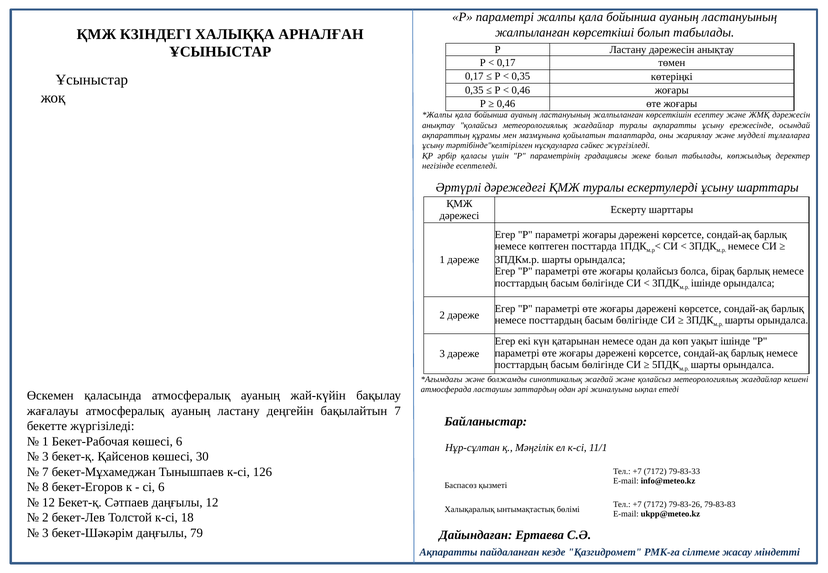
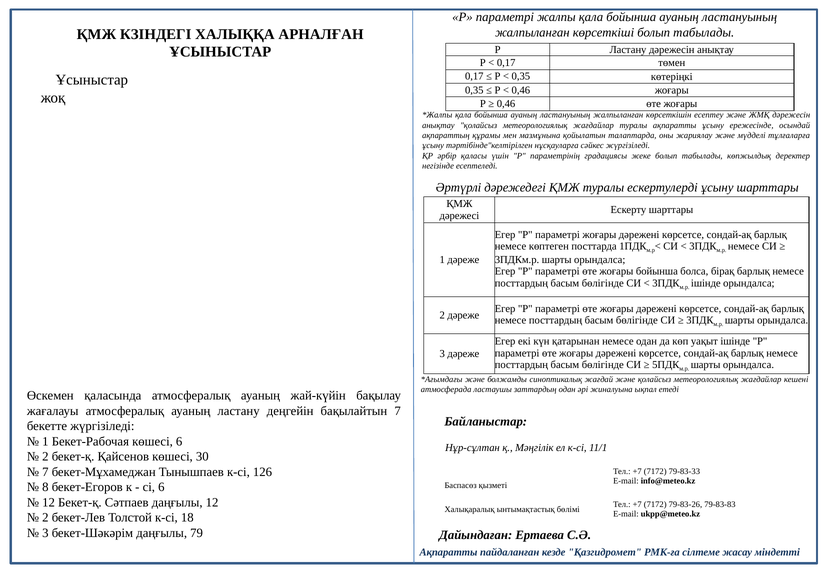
жоғары қолайсыз: қолайсыз -> бойынша
3 at (45, 457): 3 -> 2
